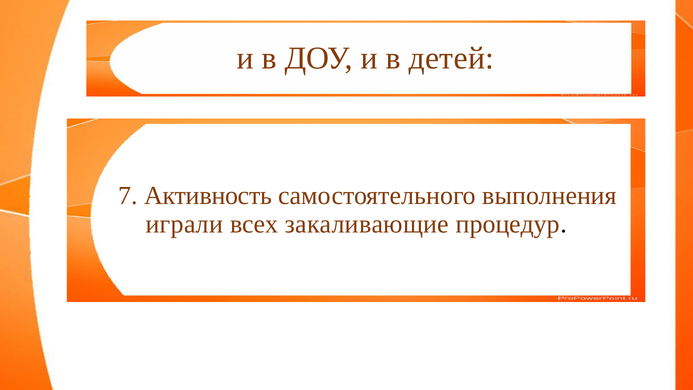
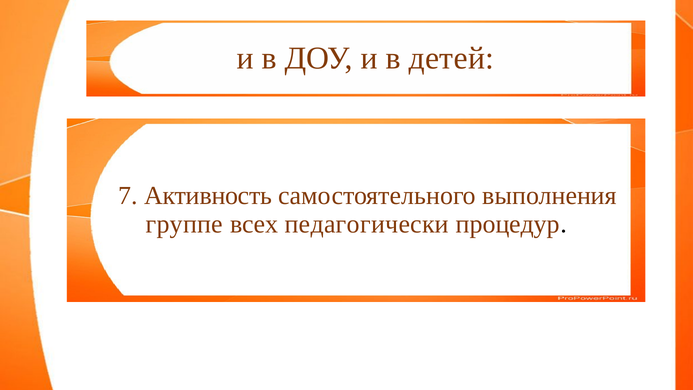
играли: играли -> группе
закаливающие: закаливающие -> педагогически
